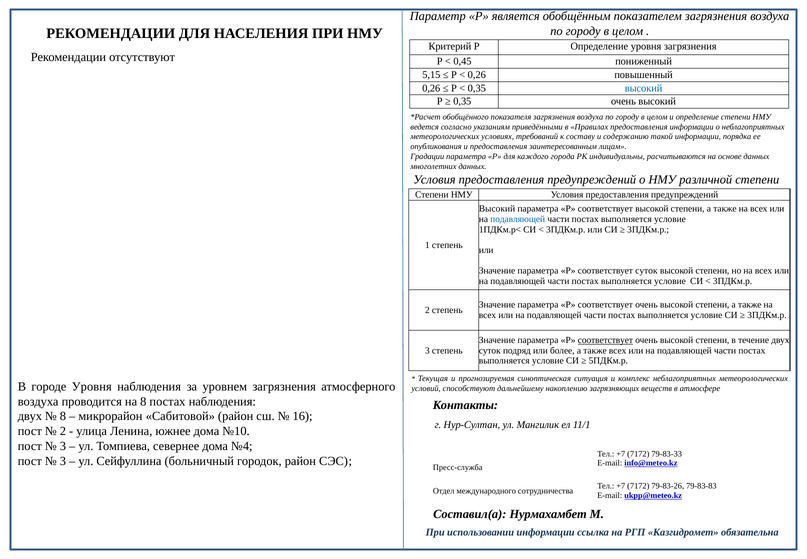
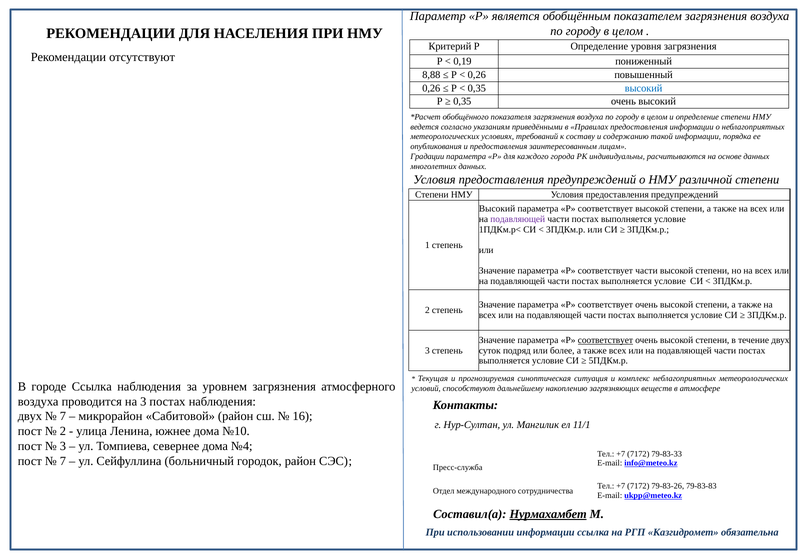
0,45: 0,45 -> 0,19
5,15: 5,15 -> 8,88
подавляющей at (518, 219) colour: blue -> purple
соответствует суток: суток -> части
городе Уровня: Уровня -> Ссылка
на 8: 8 -> 3
8 at (63, 416): 8 -> 7
3 at (63, 461): 3 -> 7
Нурмахамбет underline: none -> present
